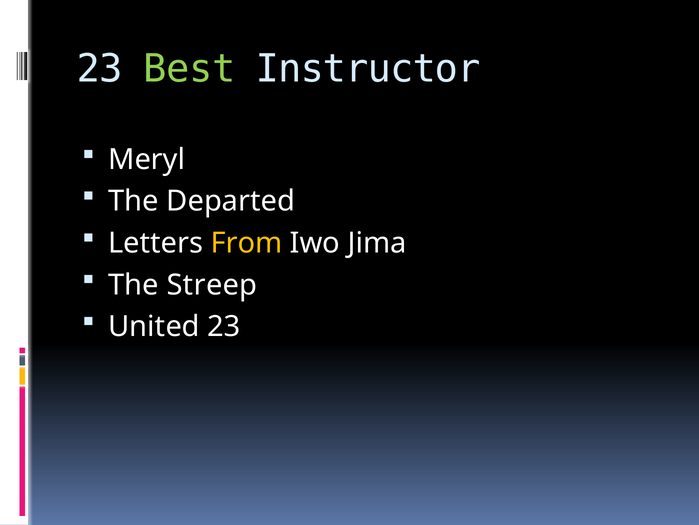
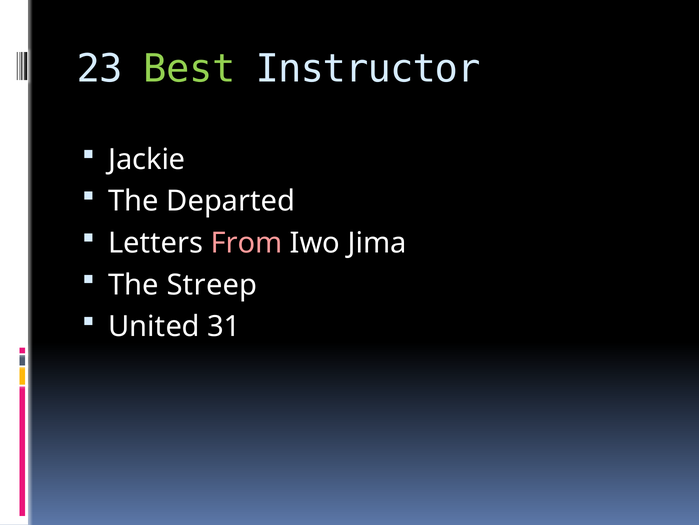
Meryl: Meryl -> Jackie
From colour: yellow -> pink
United 23: 23 -> 31
